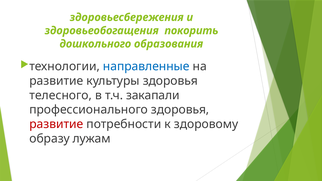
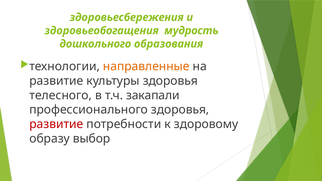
покорить: покорить -> мудрость
направленные colour: blue -> orange
лужам: лужам -> выбор
